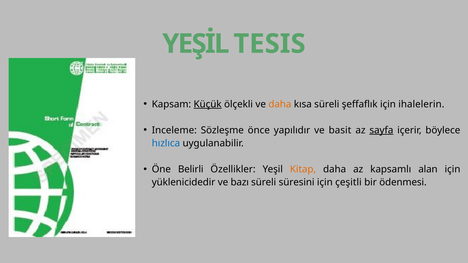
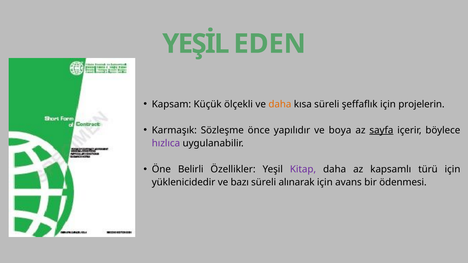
TESIS: TESIS -> EDEN
Küçük underline: present -> none
ihalelerin: ihalelerin -> projelerin
Inceleme: Inceleme -> Karmaşık
basit: basit -> boya
hızlıca colour: blue -> purple
Kitap colour: orange -> purple
alan: alan -> türü
süresini: süresini -> alınarak
çeşitli: çeşitli -> avans
